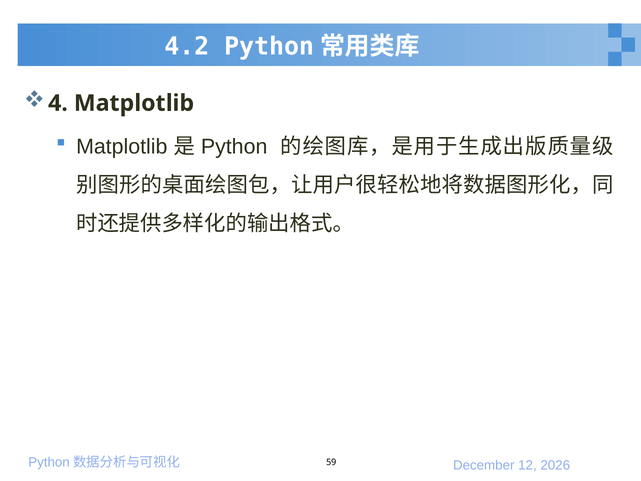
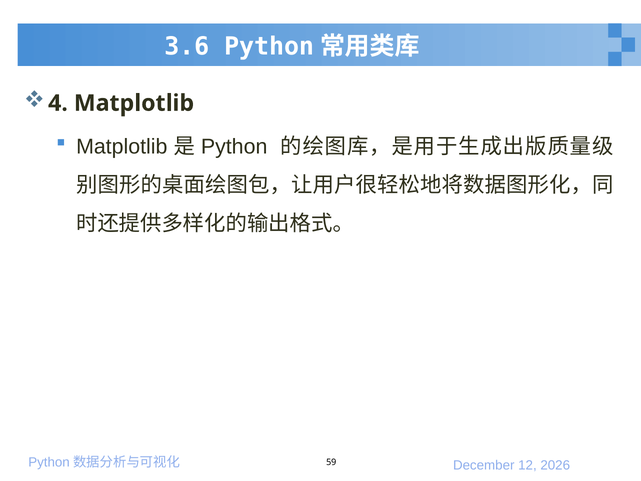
4.2: 4.2 -> 3.6
